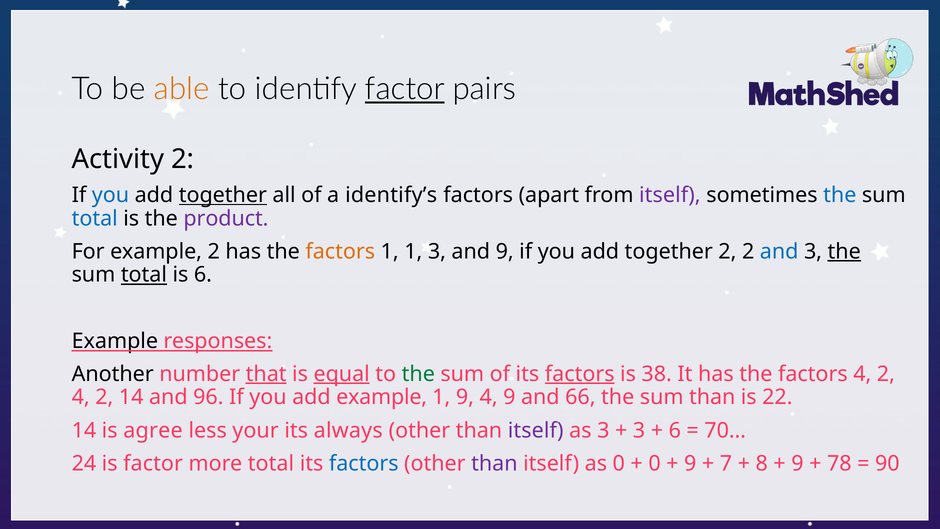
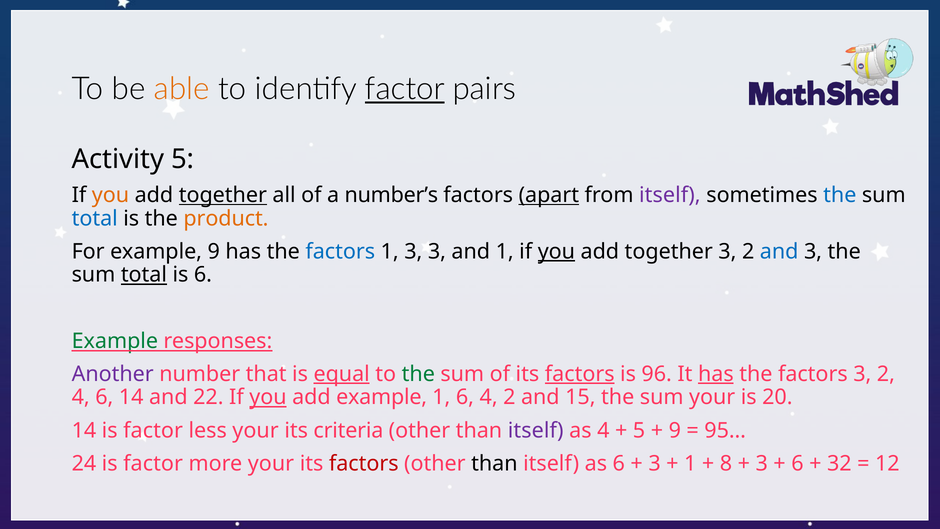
Activity 2: 2 -> 5
you at (111, 195) colour: blue -> orange
identify’s: identify’s -> number’s
apart underline: none -> present
product colour: purple -> orange
example 2: 2 -> 9
factors at (340, 251) colour: orange -> blue
1 1: 1 -> 3
and 9: 9 -> 1
you at (556, 251) underline: none -> present
together 2: 2 -> 3
the at (844, 251) underline: present -> none
Example at (115, 341) colour: black -> green
Another colour: black -> purple
that underline: present -> none
38: 38 -> 96
has at (716, 374) underline: none -> present
factors 4: 4 -> 3
2 at (104, 397): 2 -> 6
96: 96 -> 22
you at (268, 397) underline: none -> present
1 9: 9 -> 6
4 9: 9 -> 2
66: 66 -> 15
sum than: than -> your
22: 22 -> 20
14 is agree: agree -> factor
always: always -> criteria
as 3: 3 -> 4
3 at (639, 430): 3 -> 5
6 at (675, 430): 6 -> 9
70…: 70… -> 95…
more total: total -> your
factors at (364, 463) colour: blue -> red
than at (494, 463) colour: purple -> black
as 0: 0 -> 6
0 at (655, 463): 0 -> 3
9 at (690, 463): 9 -> 1
7: 7 -> 8
8 at (762, 463): 8 -> 3
9 at (797, 463): 9 -> 6
78: 78 -> 32
90: 90 -> 12
